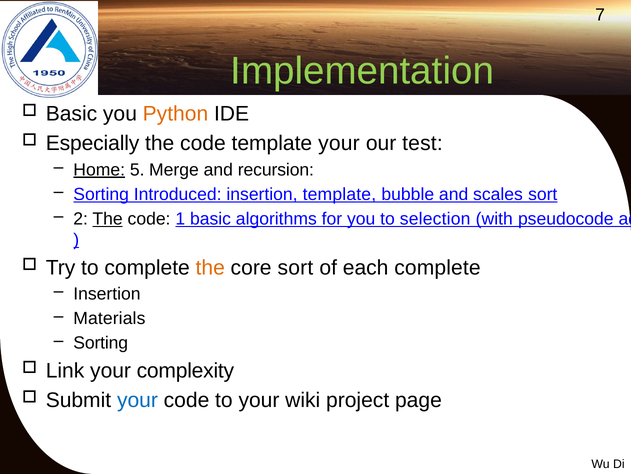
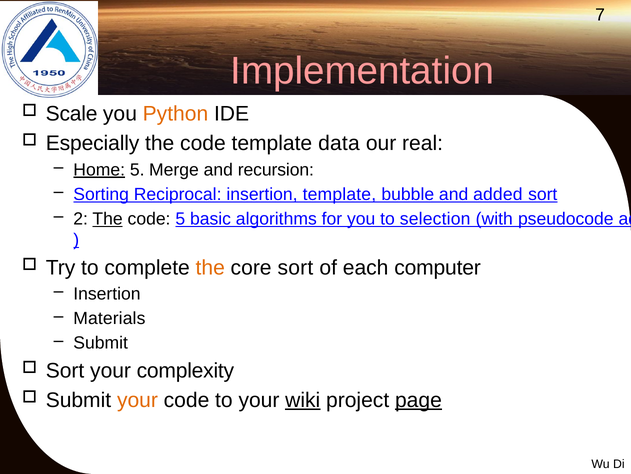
Implementation colour: light green -> pink
Basic at (71, 114): Basic -> Scale
template your: your -> data
test: test -> real
Introduced: Introduced -> Reciprocal
and scales: scales -> added
code 1: 1 -> 5
each complete: complete -> computer
Sorting at (101, 343): Sorting -> Submit
Link at (65, 370): Link -> Sort
your at (137, 400) colour: blue -> orange
wiki underline: none -> present
page underline: none -> present
